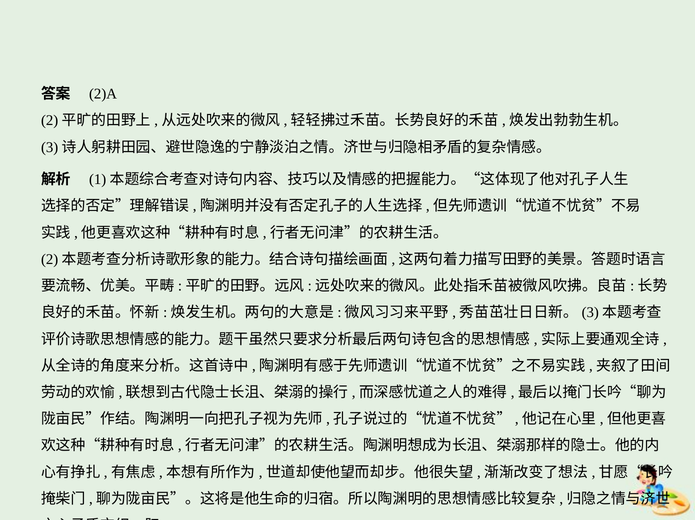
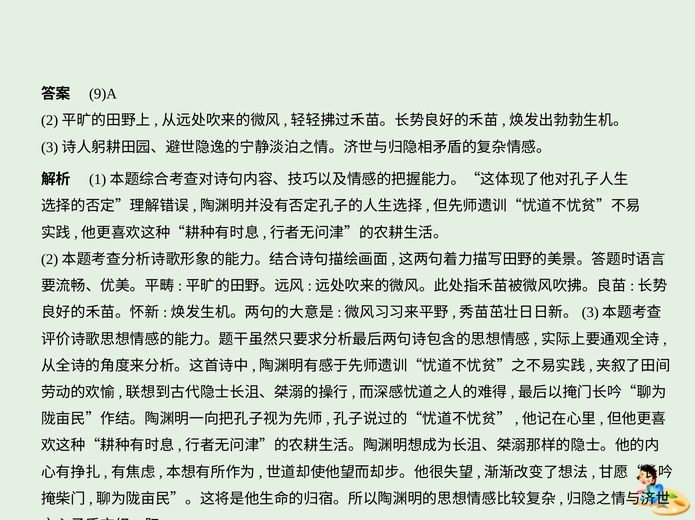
2)A: 2)A -> 9)A
